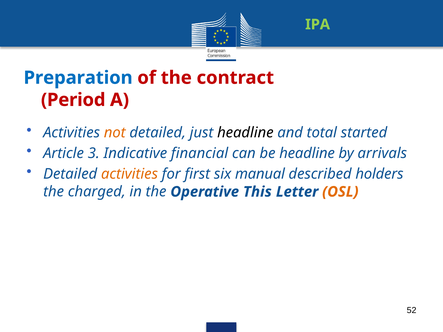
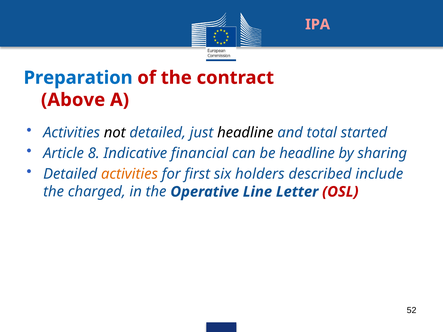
IPA colour: light green -> pink
Period: Period -> Above
not colour: orange -> black
3: 3 -> 8
arrivals: arrivals -> sharing
manual: manual -> holders
holders: holders -> include
This: This -> Line
OSL colour: orange -> red
